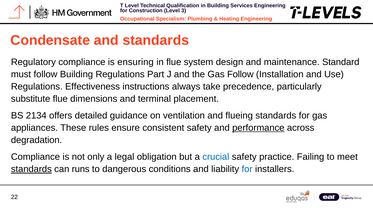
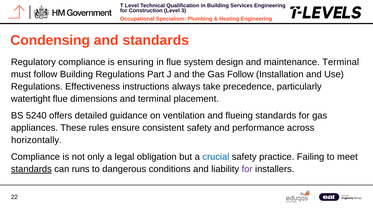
Condensate: Condensate -> Condensing
maintenance Standard: Standard -> Terminal
substitute: substitute -> watertight
2134: 2134 -> 5240
performance underline: present -> none
degradation: degradation -> horizontally
for at (247, 170) colour: blue -> purple
